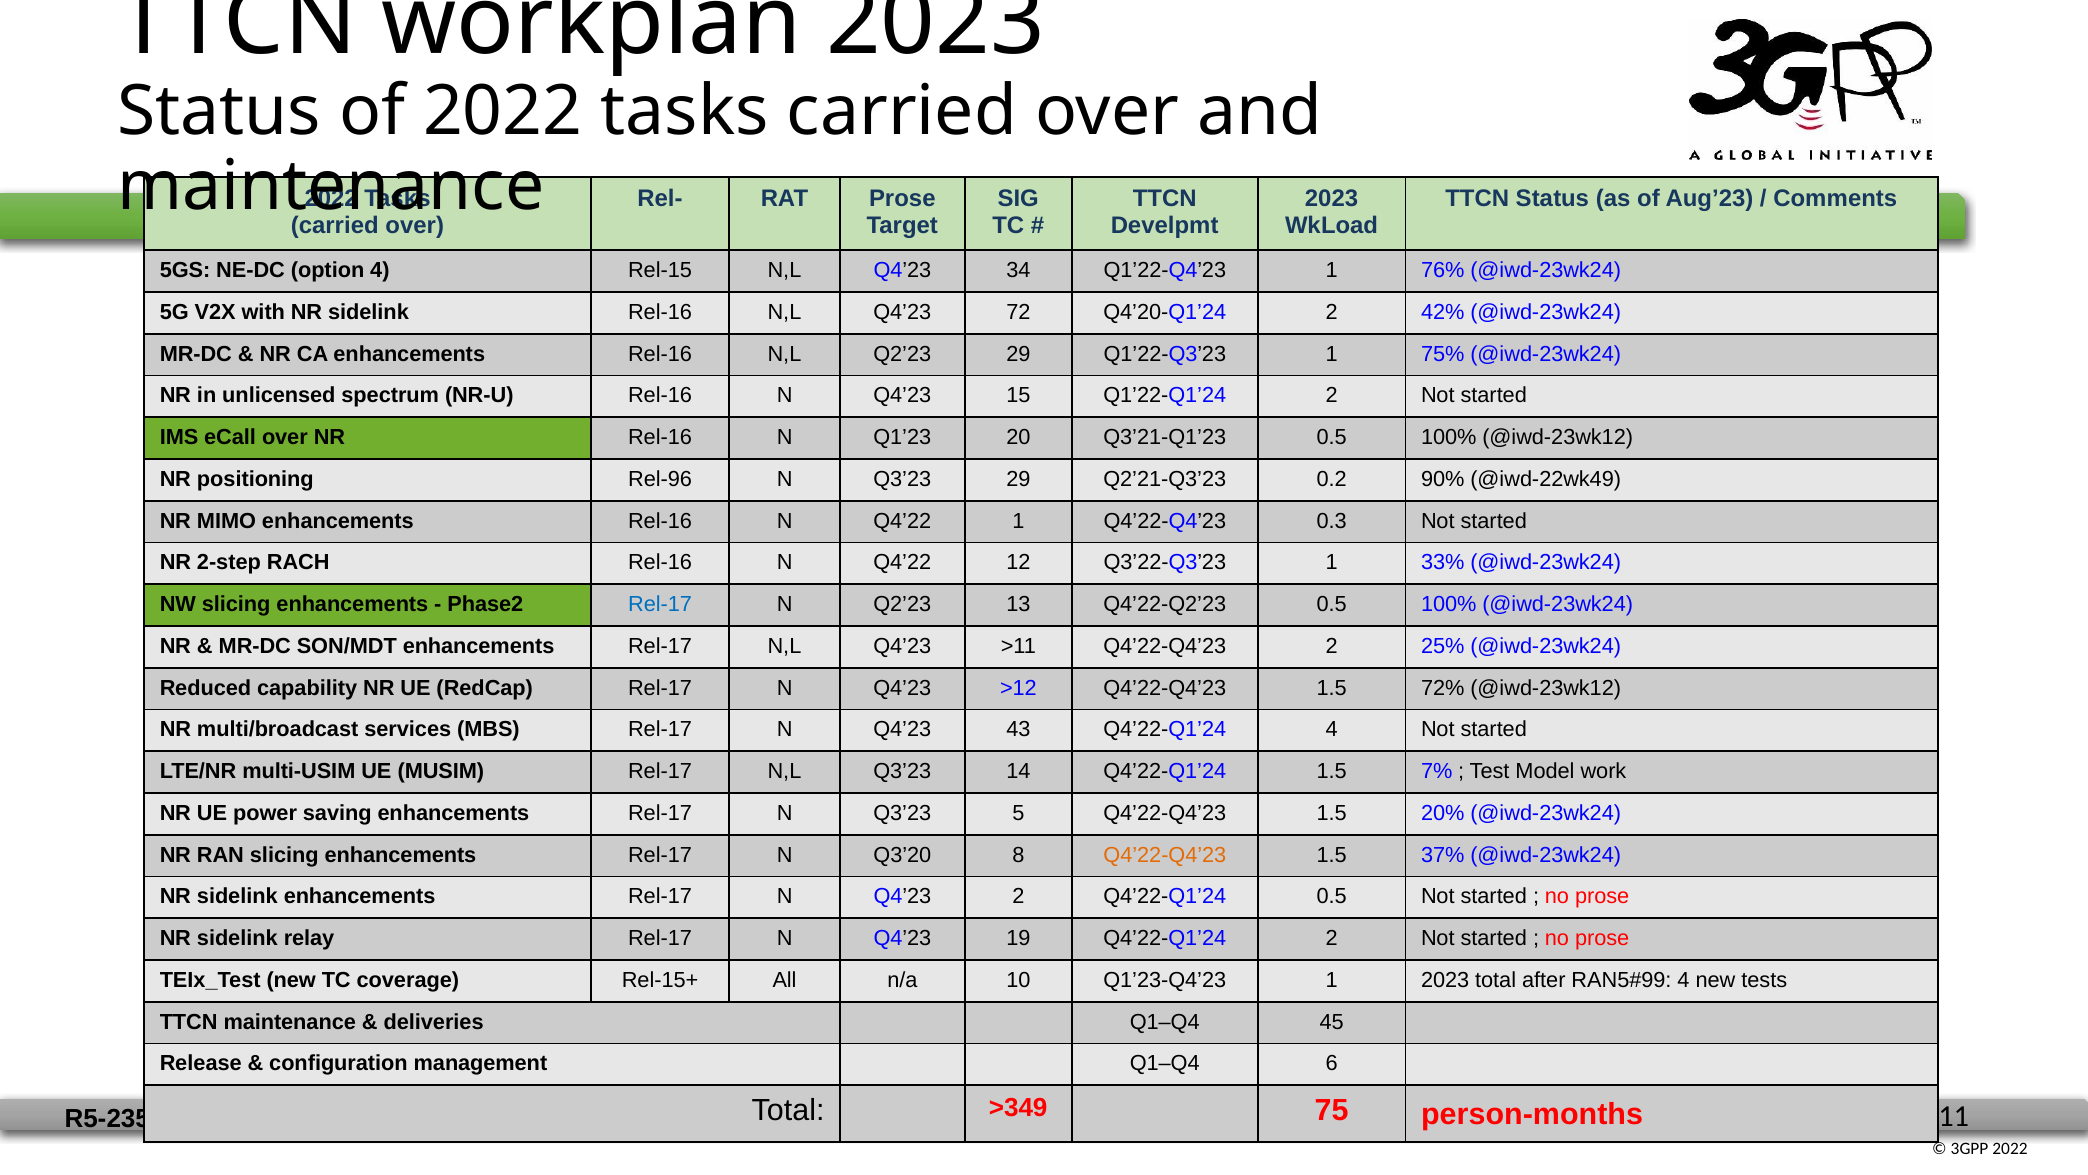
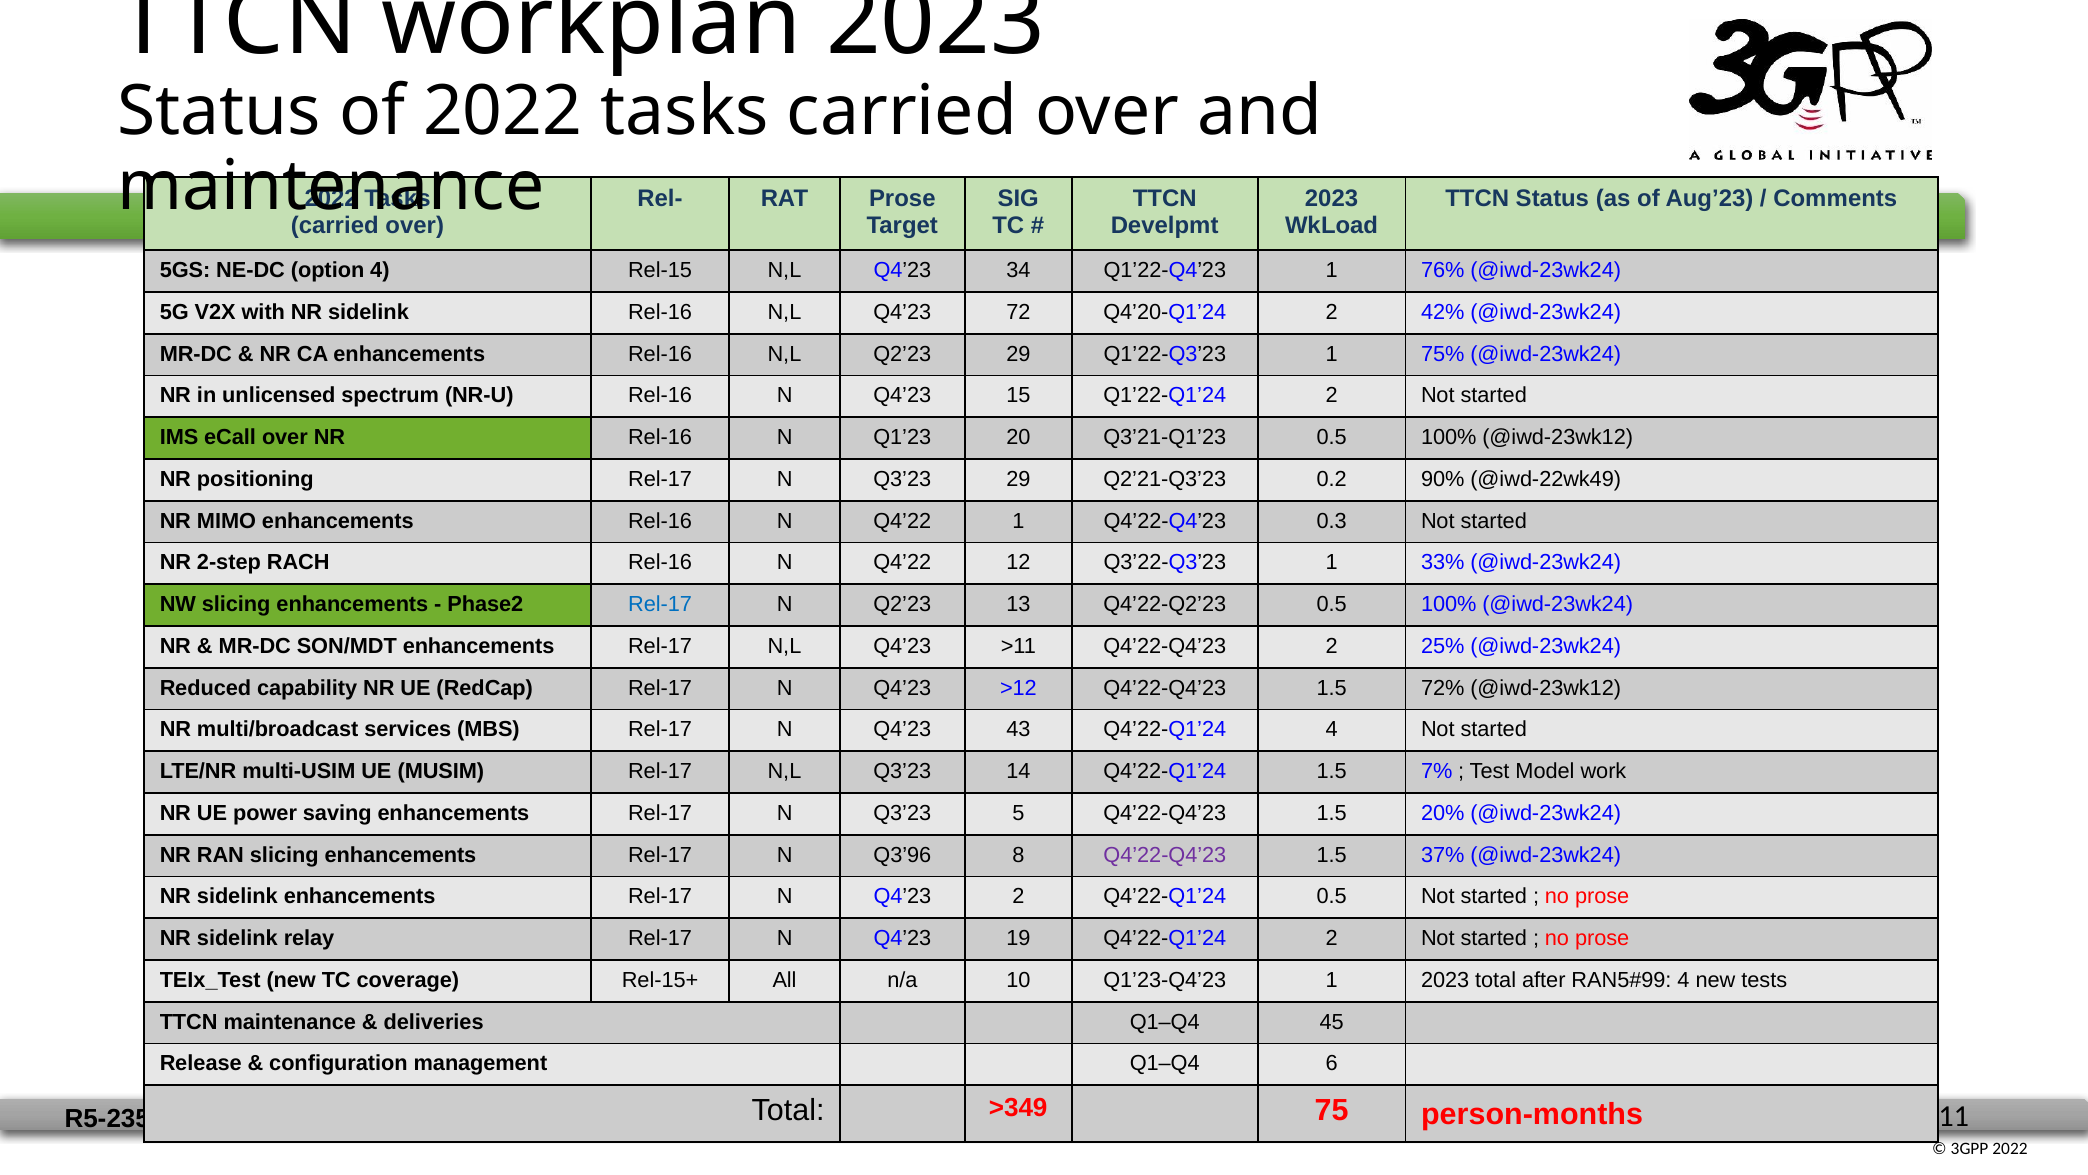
positioning Rel-96: Rel-96 -> Rel-17
Q3’20: Q3’20 -> Q3’96
Q4’22-Q4’23 at (1165, 855) colour: orange -> purple
